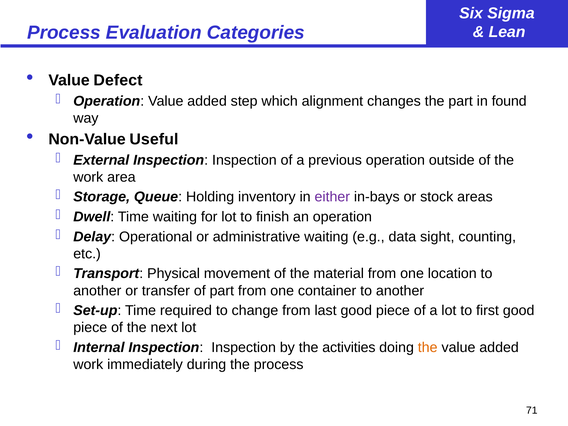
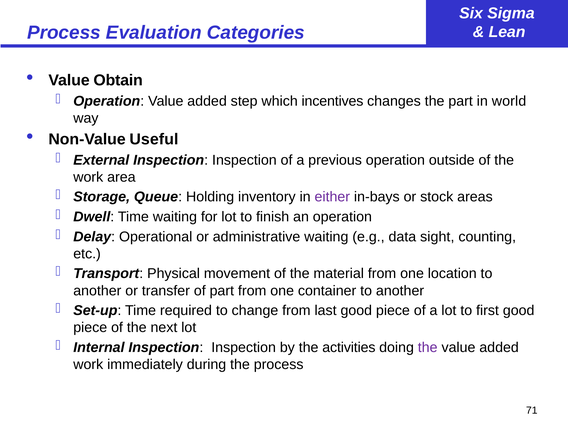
Defect: Defect -> Obtain
alignment: alignment -> incentives
found: found -> world
the at (428, 347) colour: orange -> purple
